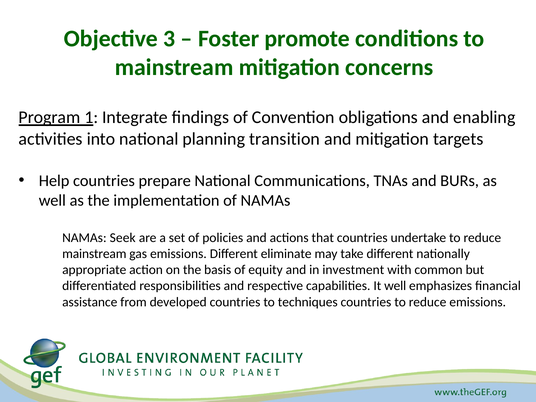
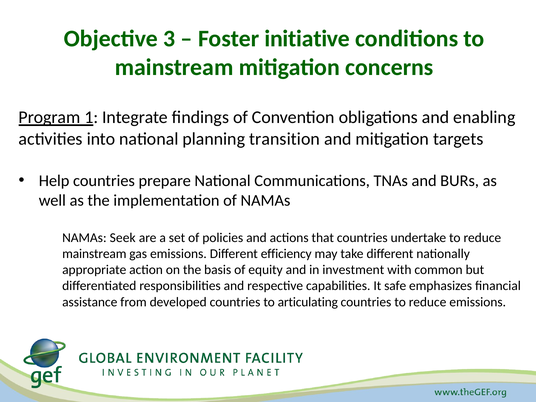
promote: promote -> initiative
eliminate: eliminate -> efficiency
It well: well -> safe
techniques: techniques -> articulating
